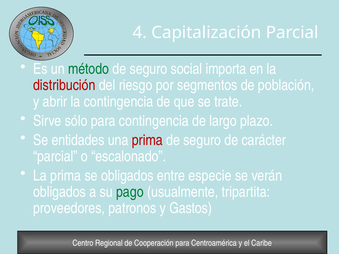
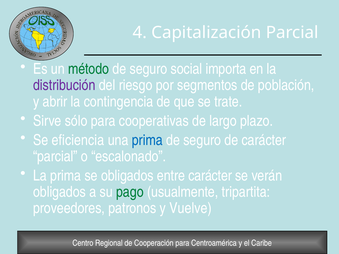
distribución colour: red -> purple
para contingencia: contingencia -> cooperativas
entidades: entidades -> eficiencia
prima at (147, 140) colour: red -> blue
entre especie: especie -> carácter
Gastos: Gastos -> Vuelve
